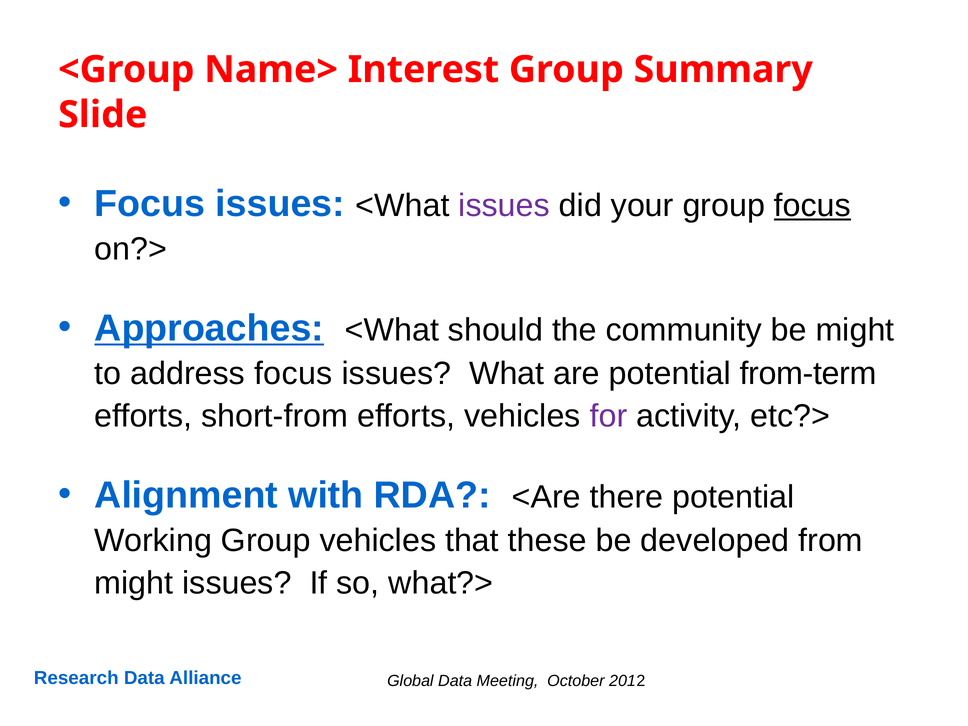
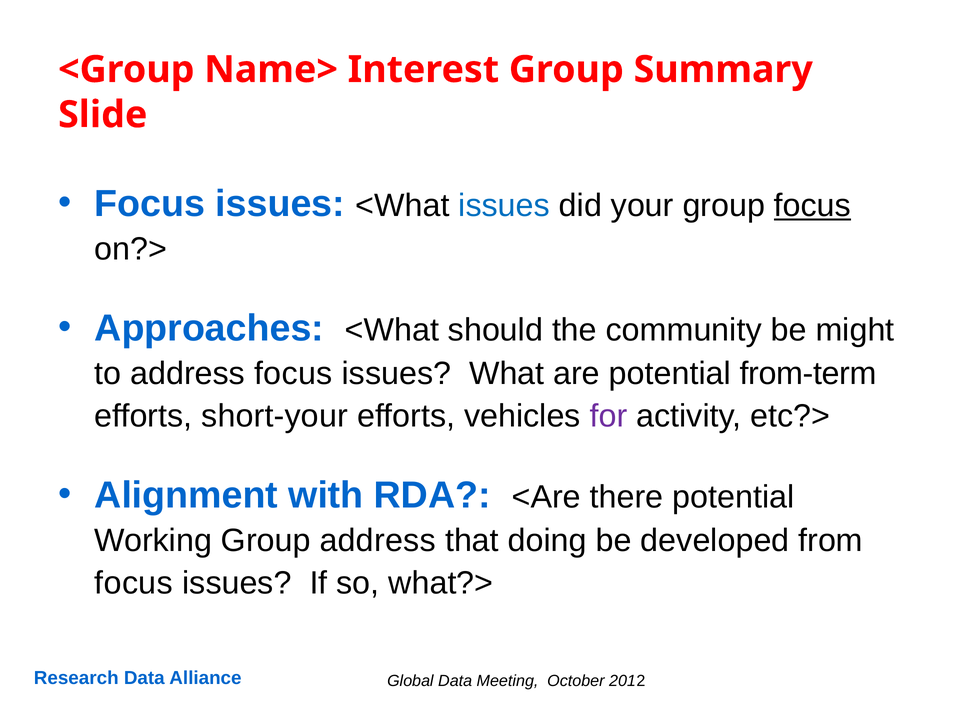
issues at (504, 206) colour: purple -> blue
Approaches underline: present -> none
short-from: short-from -> short-your
Group vehicles: vehicles -> address
these: these -> doing
might at (134, 583): might -> focus
